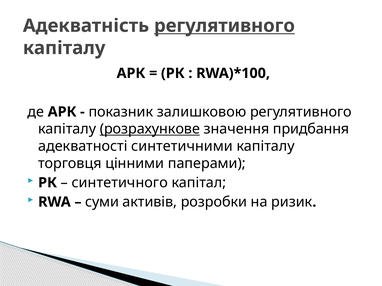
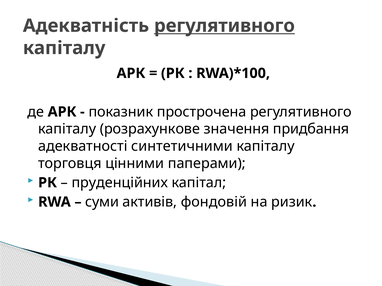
залишковою: залишковою -> прострочена
розрахункове underline: present -> none
синтетичного: синтетичного -> пруденційних
розробки: розробки -> фондовій
